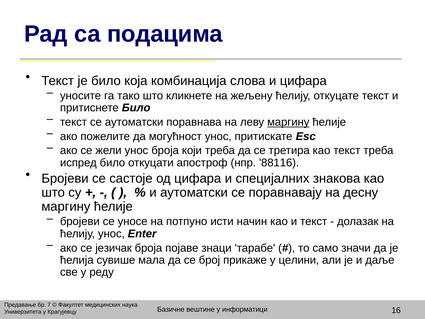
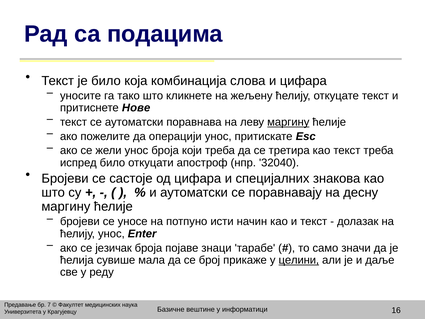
притиснете Било: Било -> Нове
могућност: могућност -> операцији
88116: 88116 -> 32040
целини underline: none -> present
